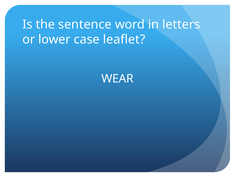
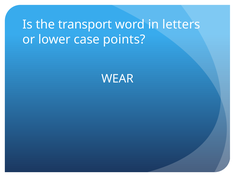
sentence: sentence -> transport
leaflet: leaflet -> points
